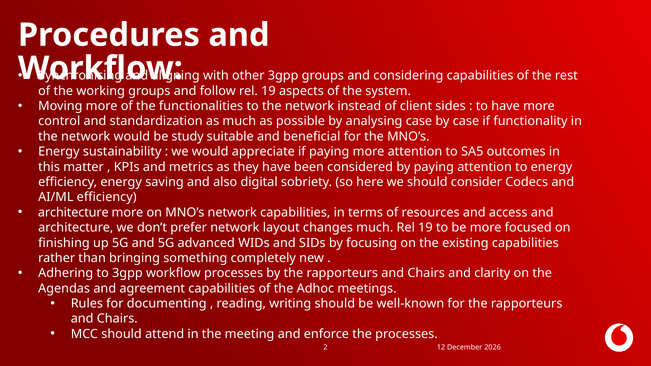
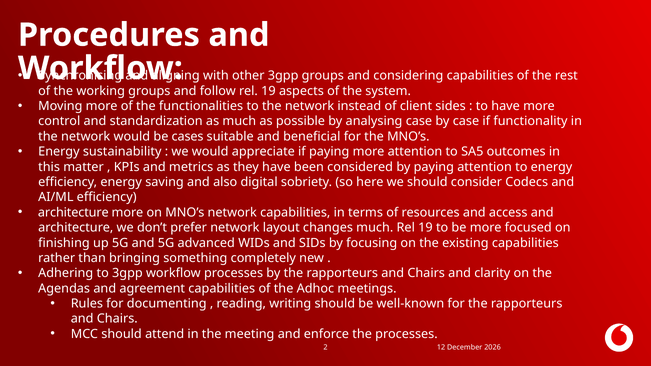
study: study -> cases
